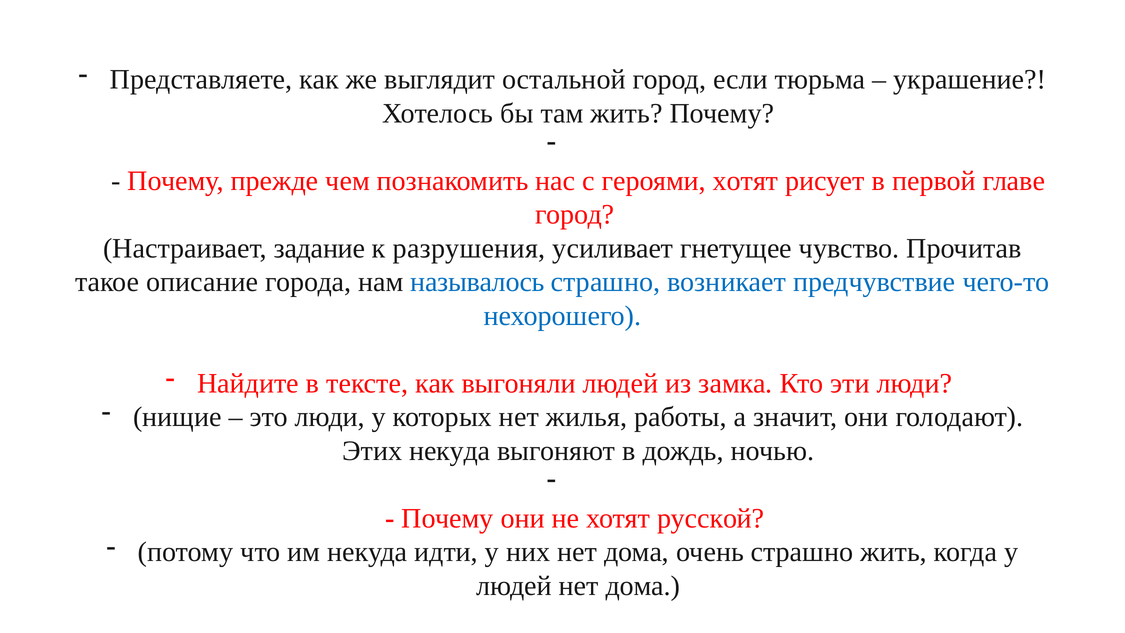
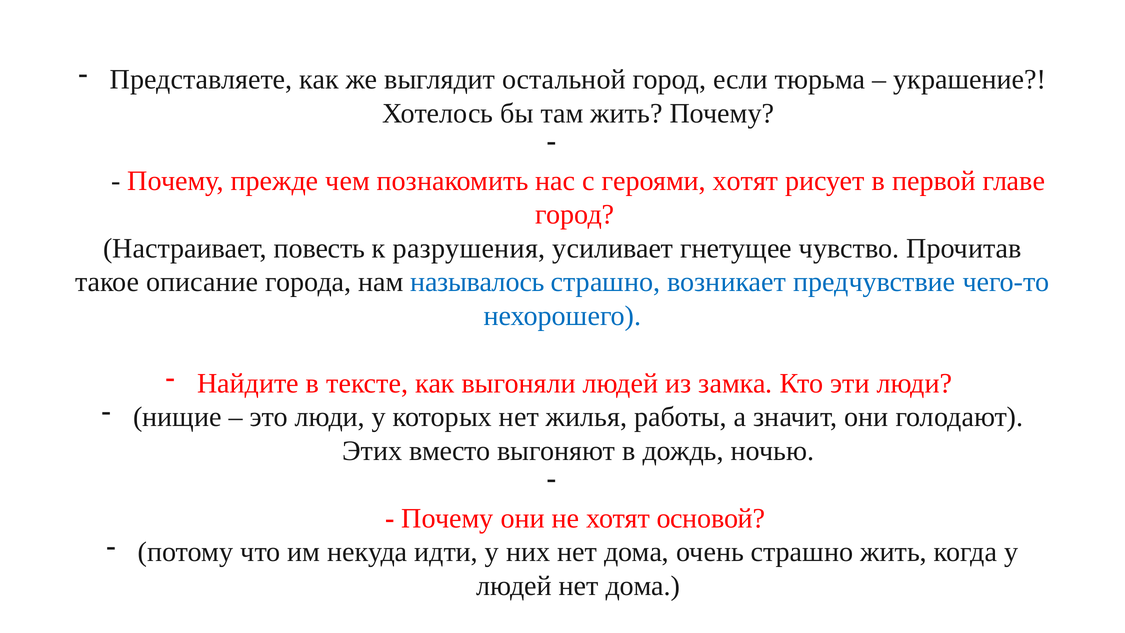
задание: задание -> повесть
Этих некуда: некуда -> вместо
русской: русской -> основой
